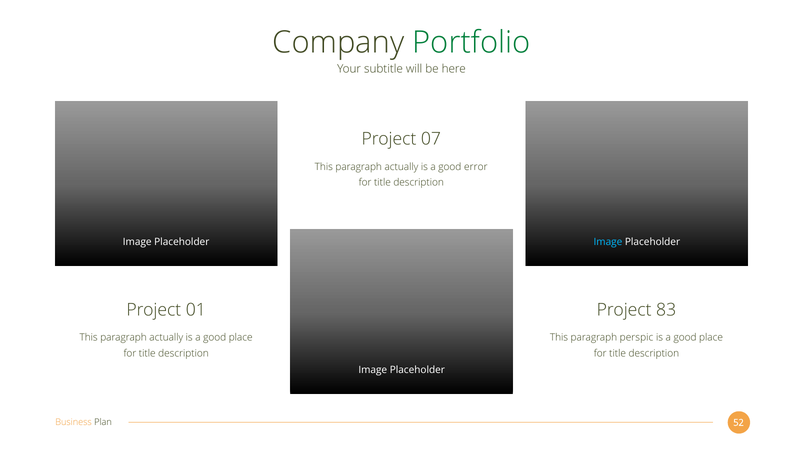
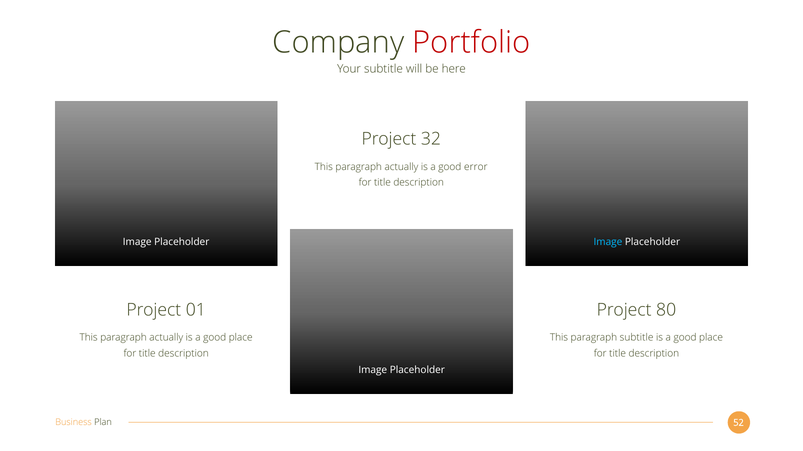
Portfolio colour: green -> red
07: 07 -> 32
83: 83 -> 80
paragraph perspic: perspic -> subtitle
